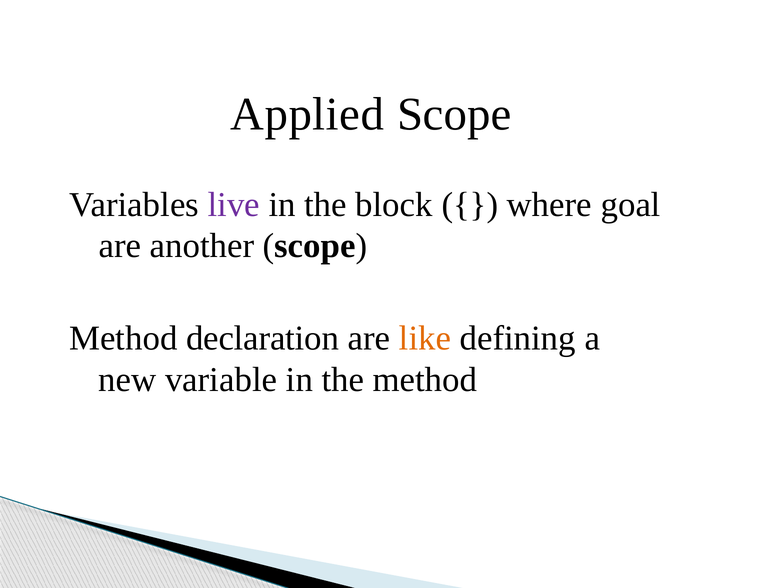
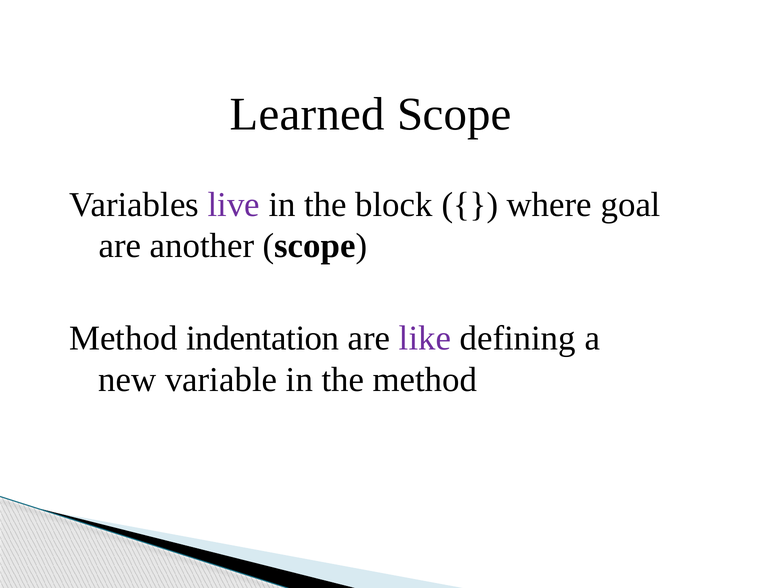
Applied: Applied -> Learned
declaration: declaration -> indentation
like colour: orange -> purple
